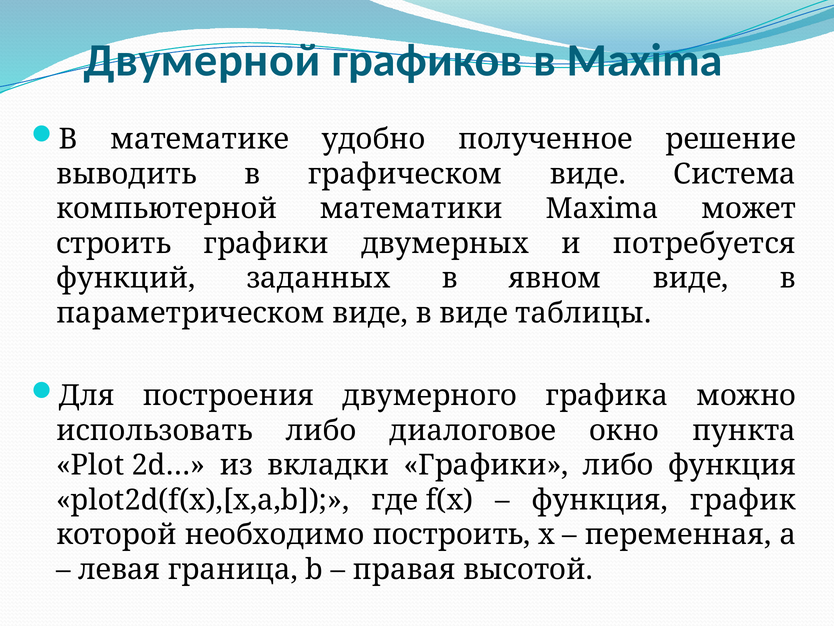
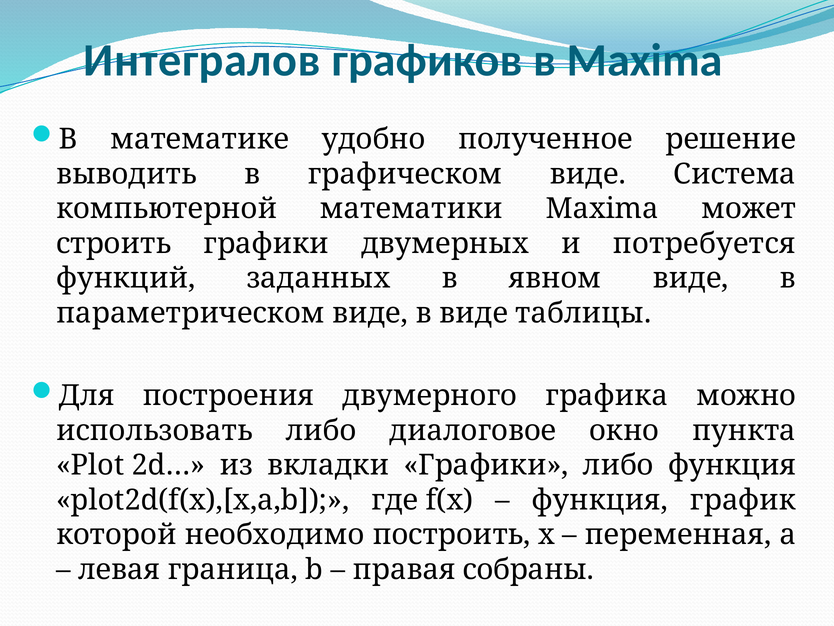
Двумерной: Двумерной -> Интегралов
высотой: высотой -> собраны
